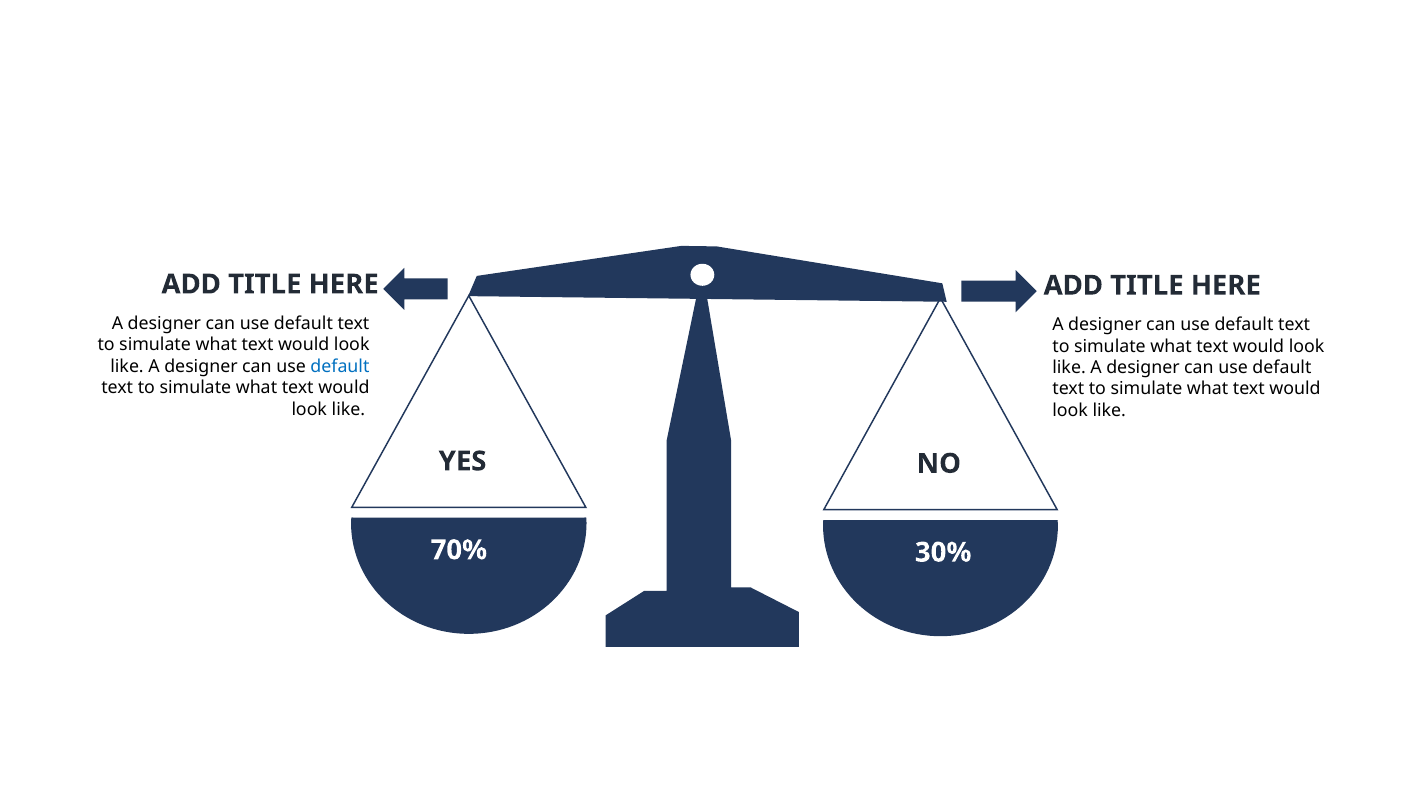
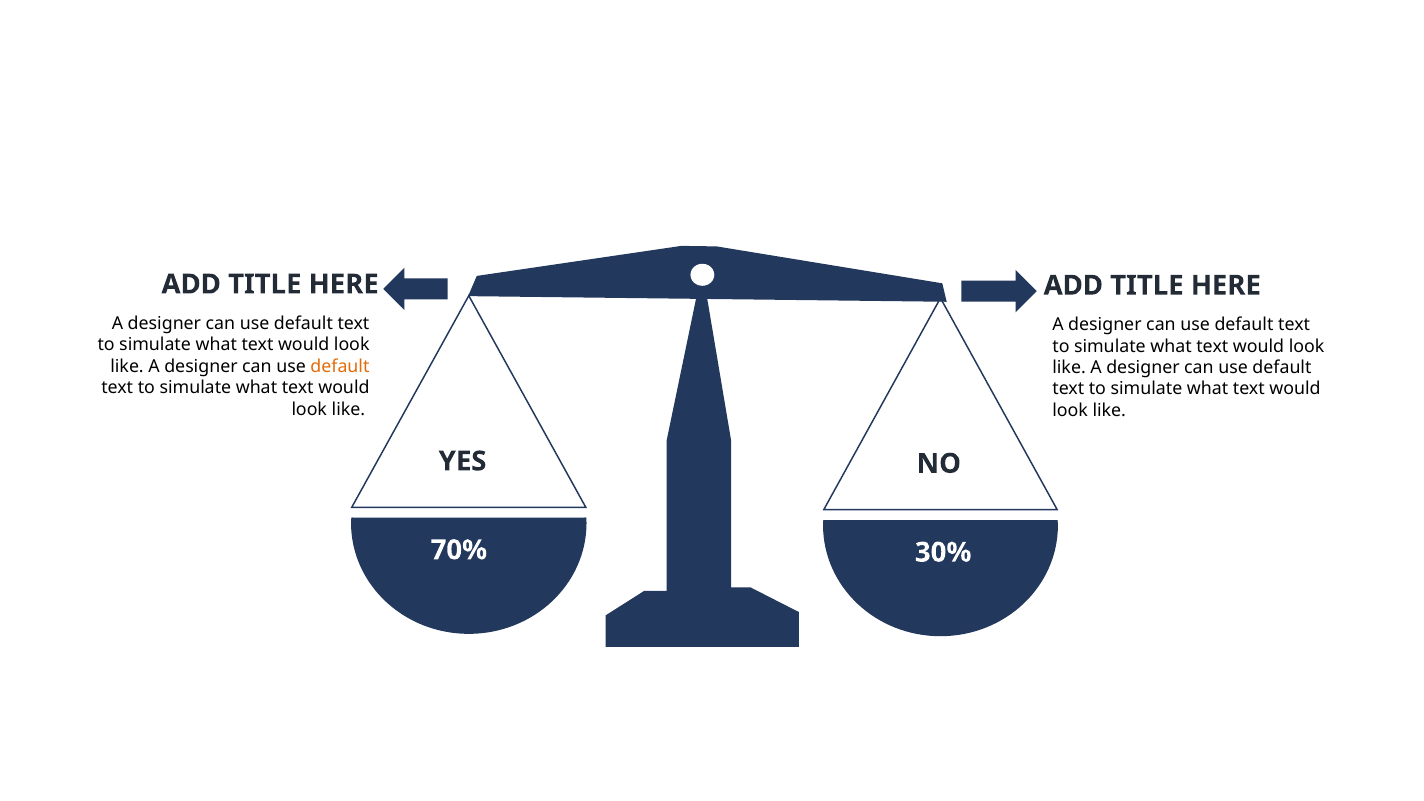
default at (340, 366) colour: blue -> orange
